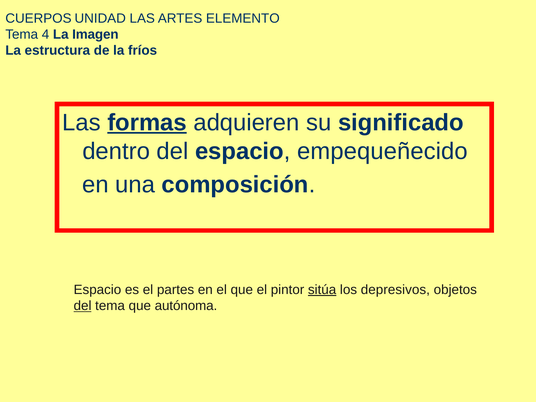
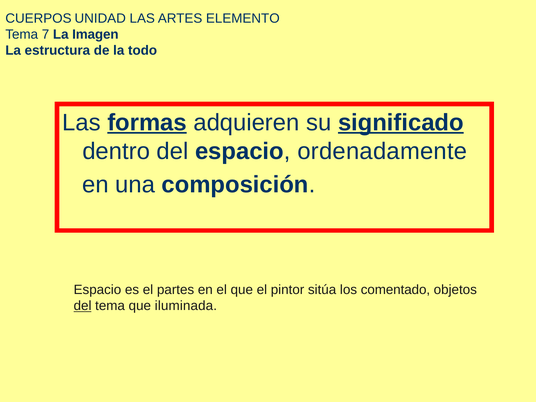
4: 4 -> 7
fríos: fríos -> todo
significado underline: none -> present
empequeñecido: empequeñecido -> ordenadamente
sitúa underline: present -> none
depresivos: depresivos -> comentado
autónoma: autónoma -> iluminada
